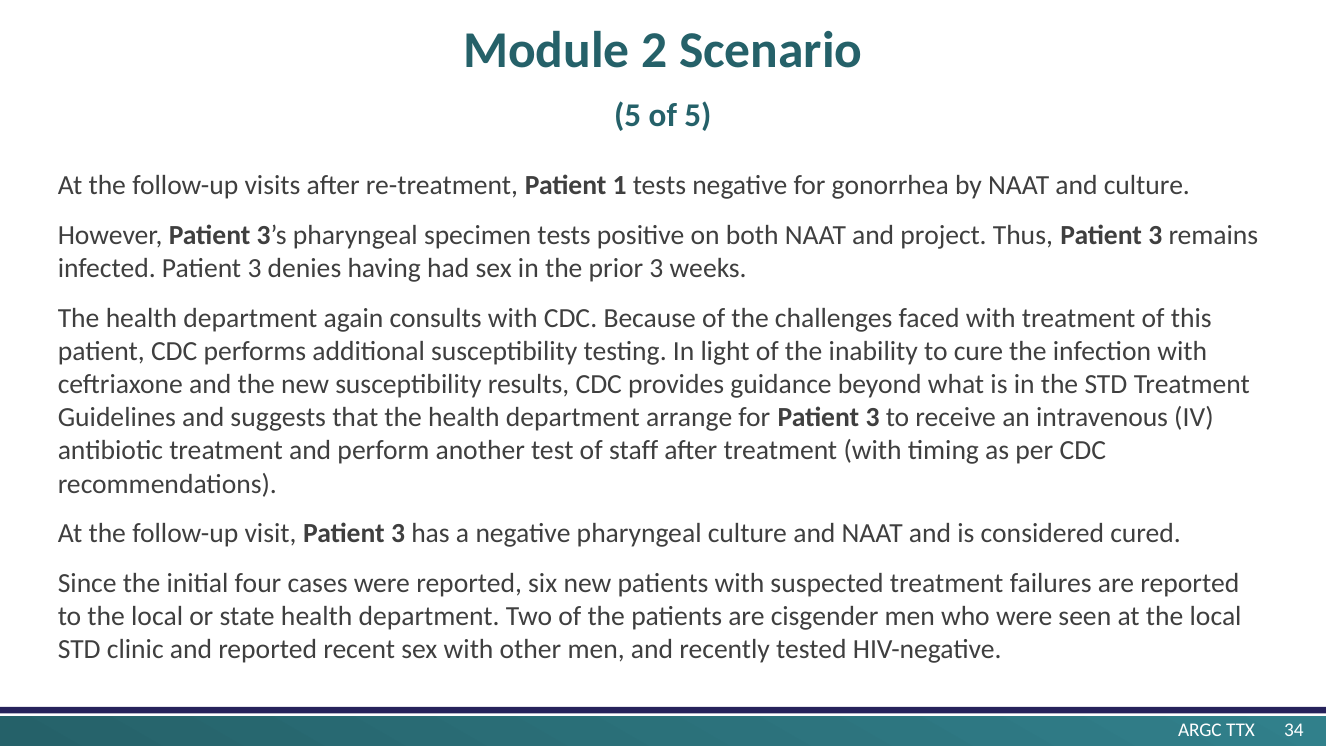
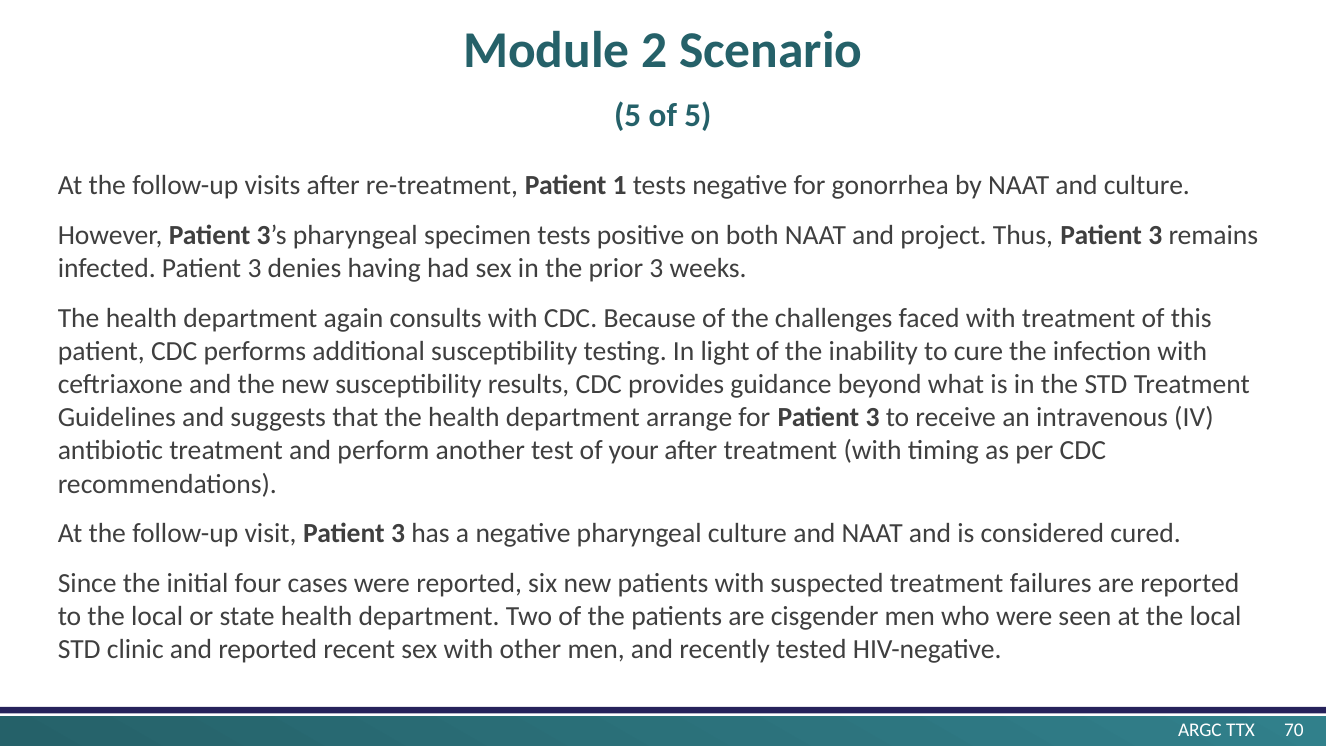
staff: staff -> your
34: 34 -> 70
